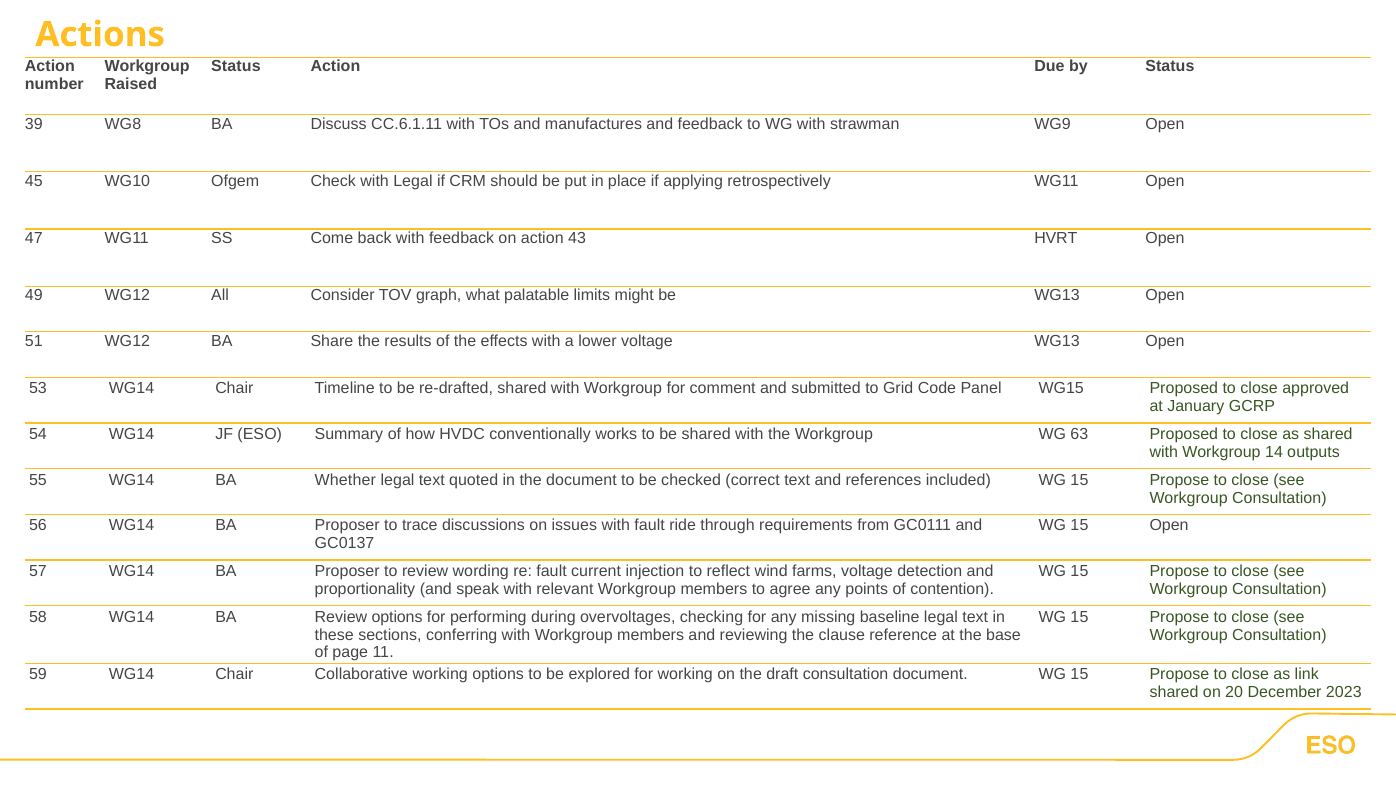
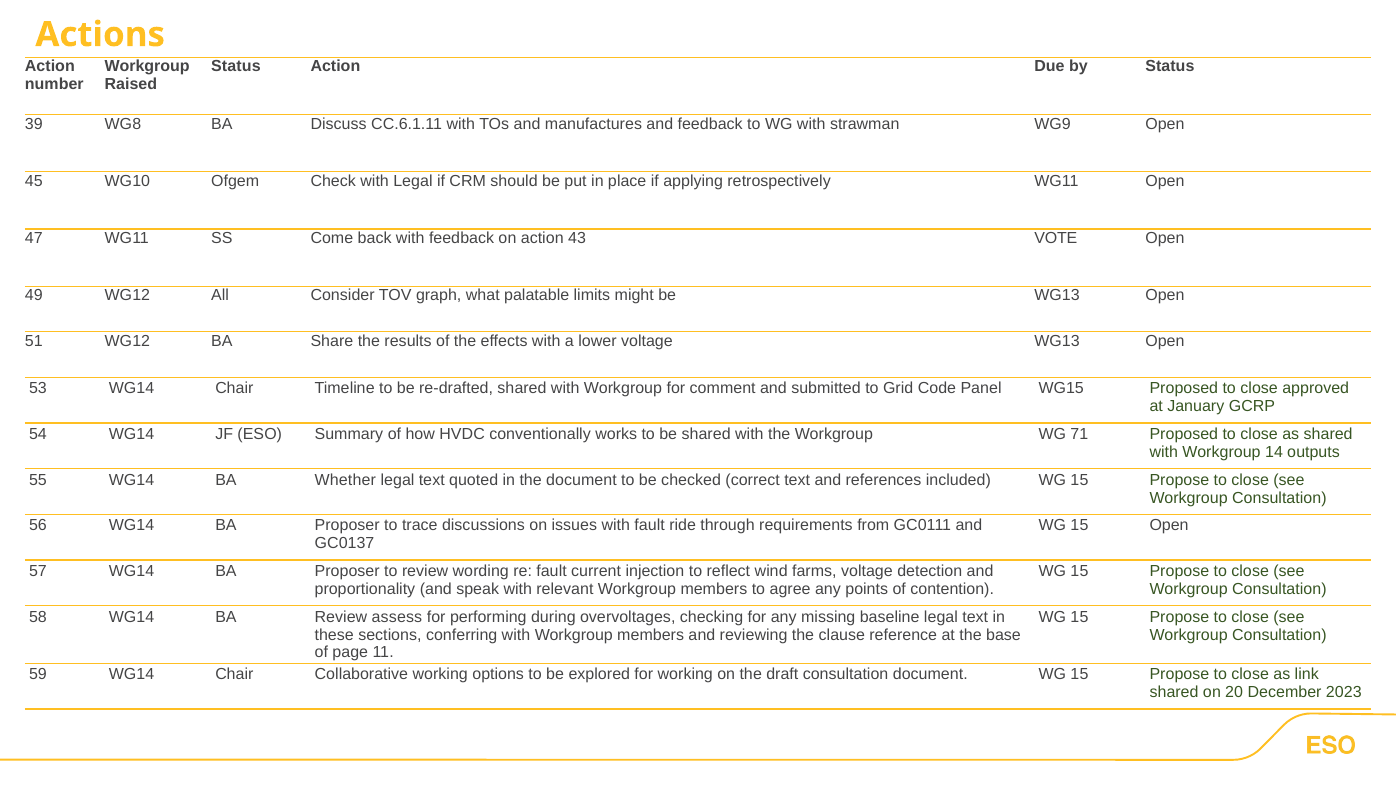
HVRT: HVRT -> VOTE
63: 63 -> 71
Review options: options -> assess
